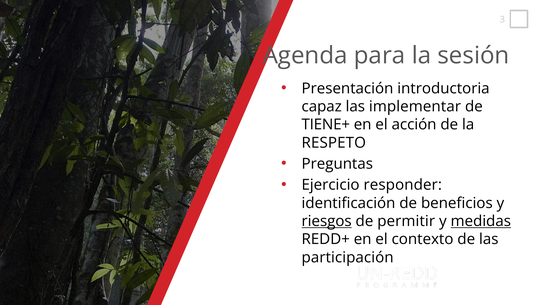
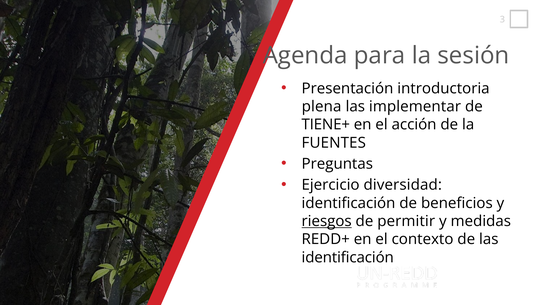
capaz: capaz -> plena
RESPETO: RESPETO -> FUENTES
responder: responder -> diversidad
medidas underline: present -> none
participación at (348, 258): participación -> identificación
